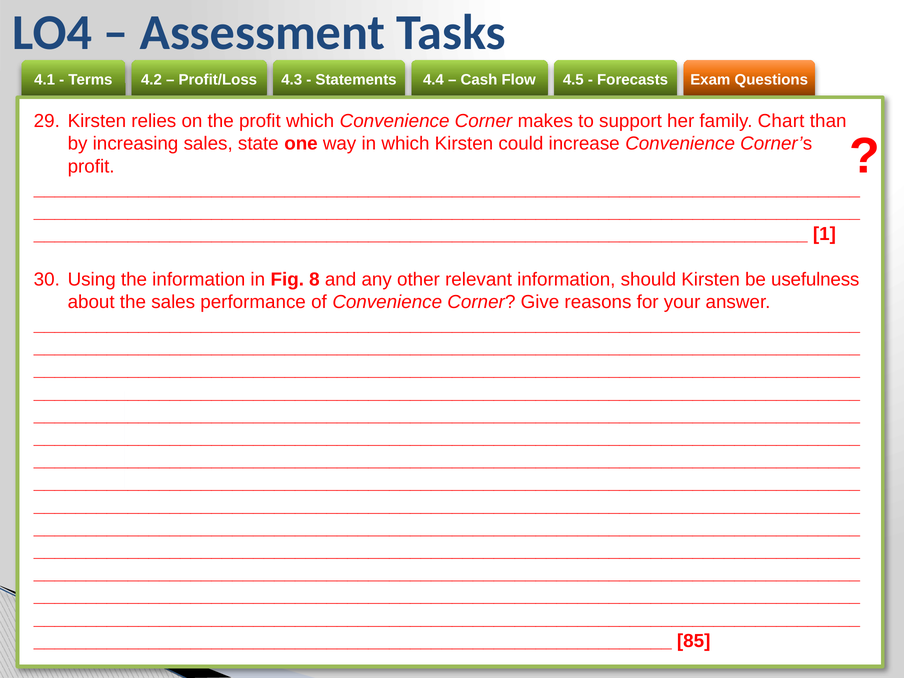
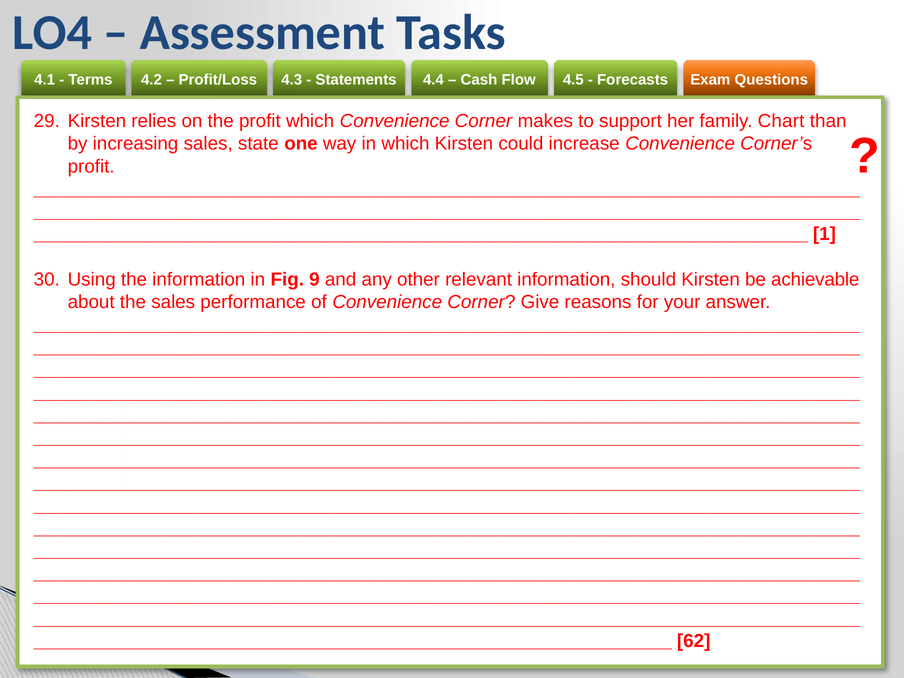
8: 8 -> 9
usefulness: usefulness -> achievable
85: 85 -> 62
